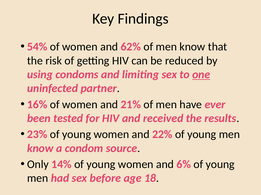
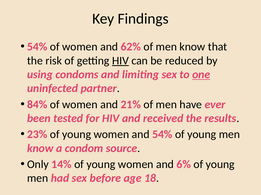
HIV at (120, 61) underline: none -> present
16%: 16% -> 84%
and 22%: 22% -> 54%
